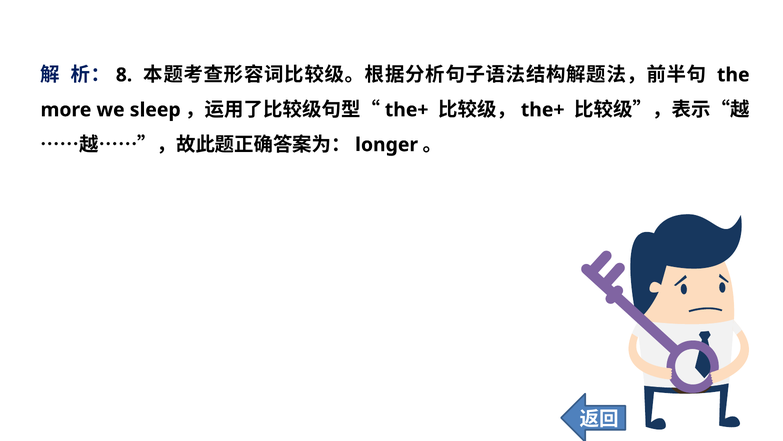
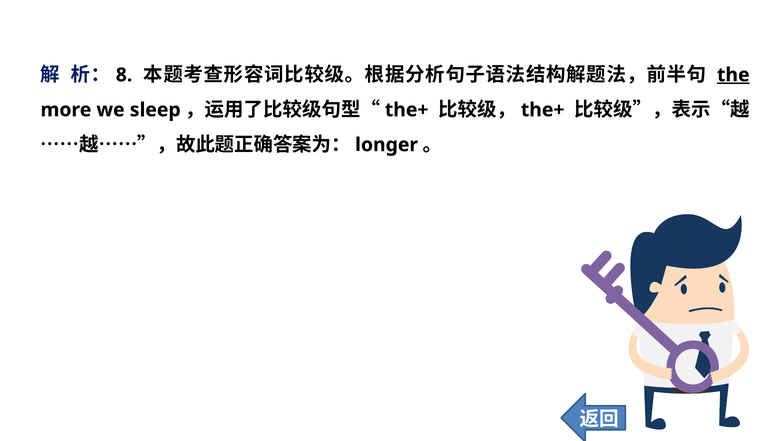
the underline: none -> present
